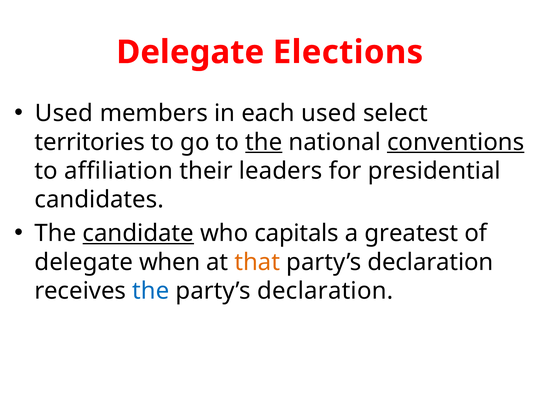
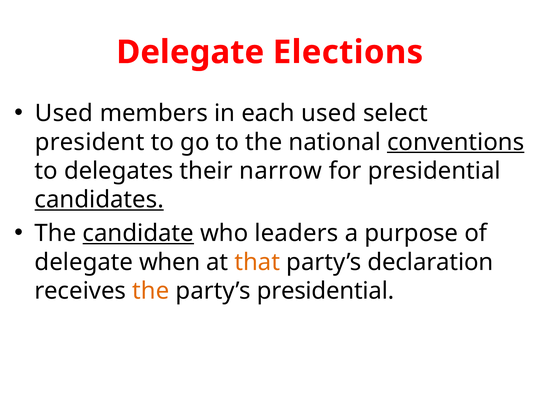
territories: territories -> president
the at (264, 142) underline: present -> none
affiliation: affiliation -> delegates
leaders: leaders -> narrow
candidates underline: none -> present
capitals: capitals -> leaders
greatest: greatest -> purpose
the at (151, 291) colour: blue -> orange
declaration at (325, 291): declaration -> presidential
